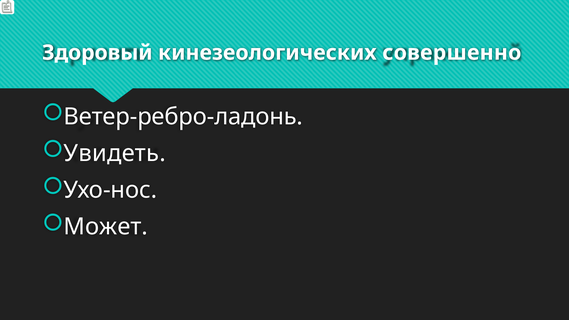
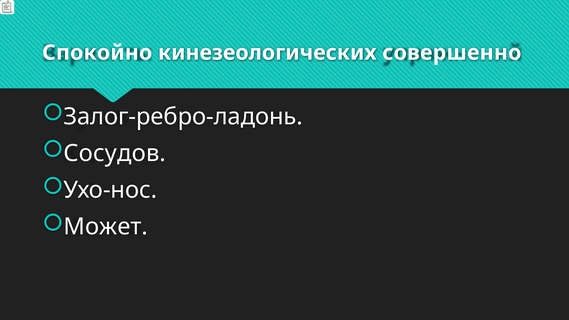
Здоровый: Здоровый -> Спокойно
Ветер-ребро-ладонь: Ветер-ребро-ладонь -> Залог-ребро-ладонь
Увидеть: Увидеть -> Сосудов
